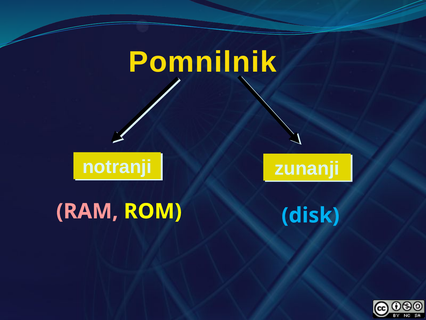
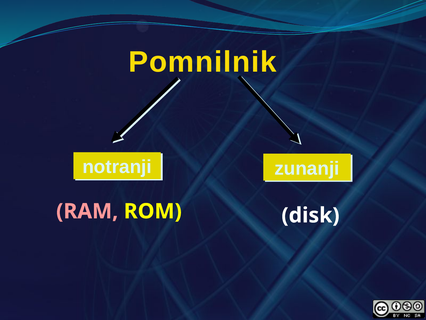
disk colour: light blue -> white
